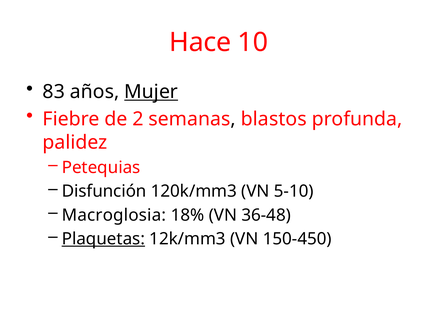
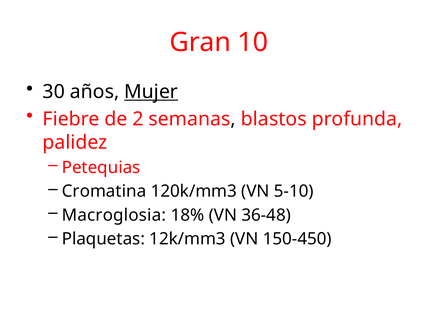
Hace: Hace -> Gran
83: 83 -> 30
Disfunción: Disfunción -> Cromatina
Plaquetas underline: present -> none
